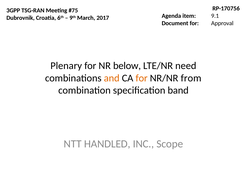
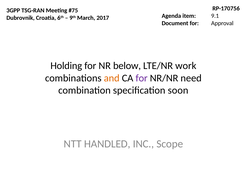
Plenary: Plenary -> Holding
need: need -> work
for at (142, 78) colour: orange -> purple
from: from -> need
band: band -> soon
